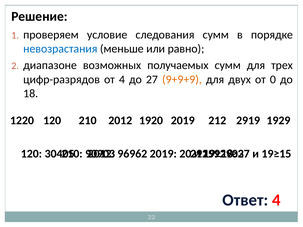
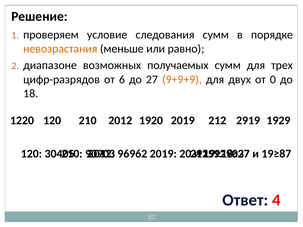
невозрастания colour: blue -> orange
от 4: 4 -> 6
19≥15: 19≥15 -> 19≥87
